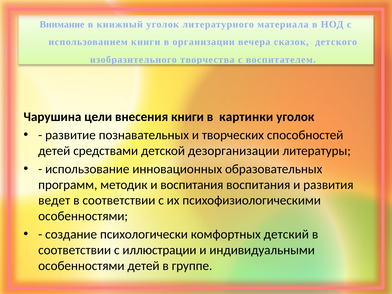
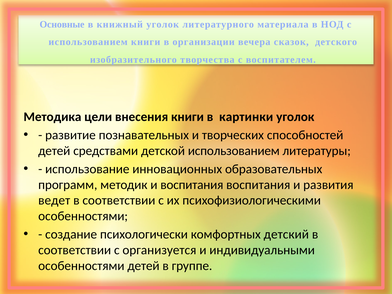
Внимание: Внимание -> Основные
Чарушина: Чарушина -> Методика
детской дезорганизации: дезорганизации -> использованием
иллюстрации: иллюстрации -> организуется
